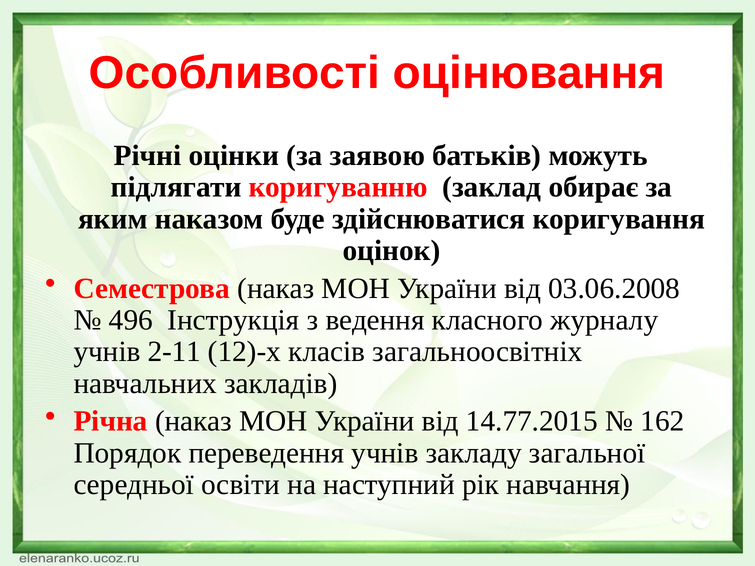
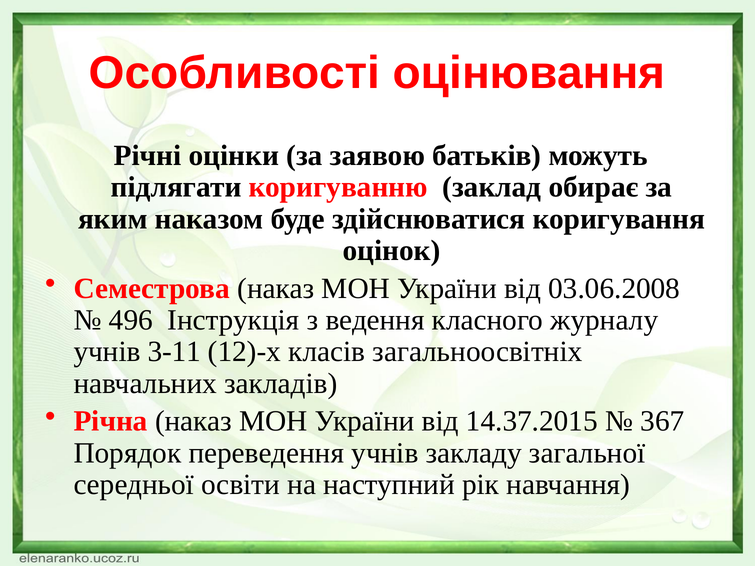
2-11: 2-11 -> 3-11
14.77.2015: 14.77.2015 -> 14.37.2015
162: 162 -> 367
